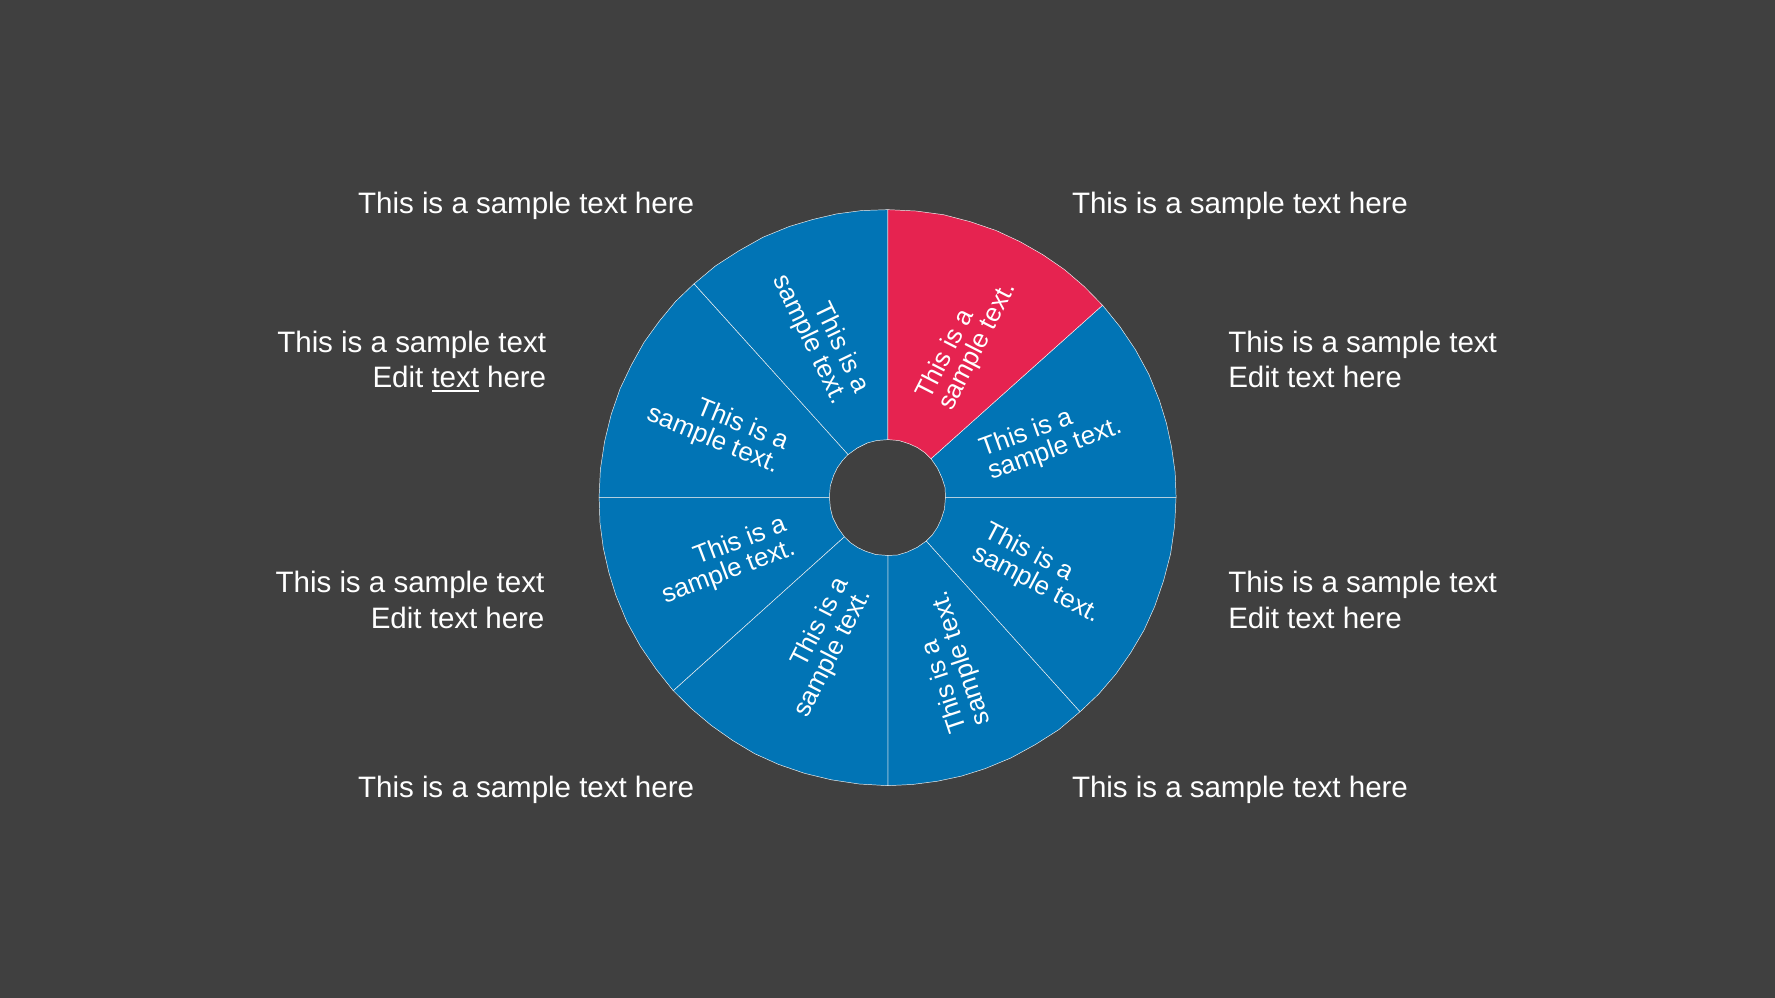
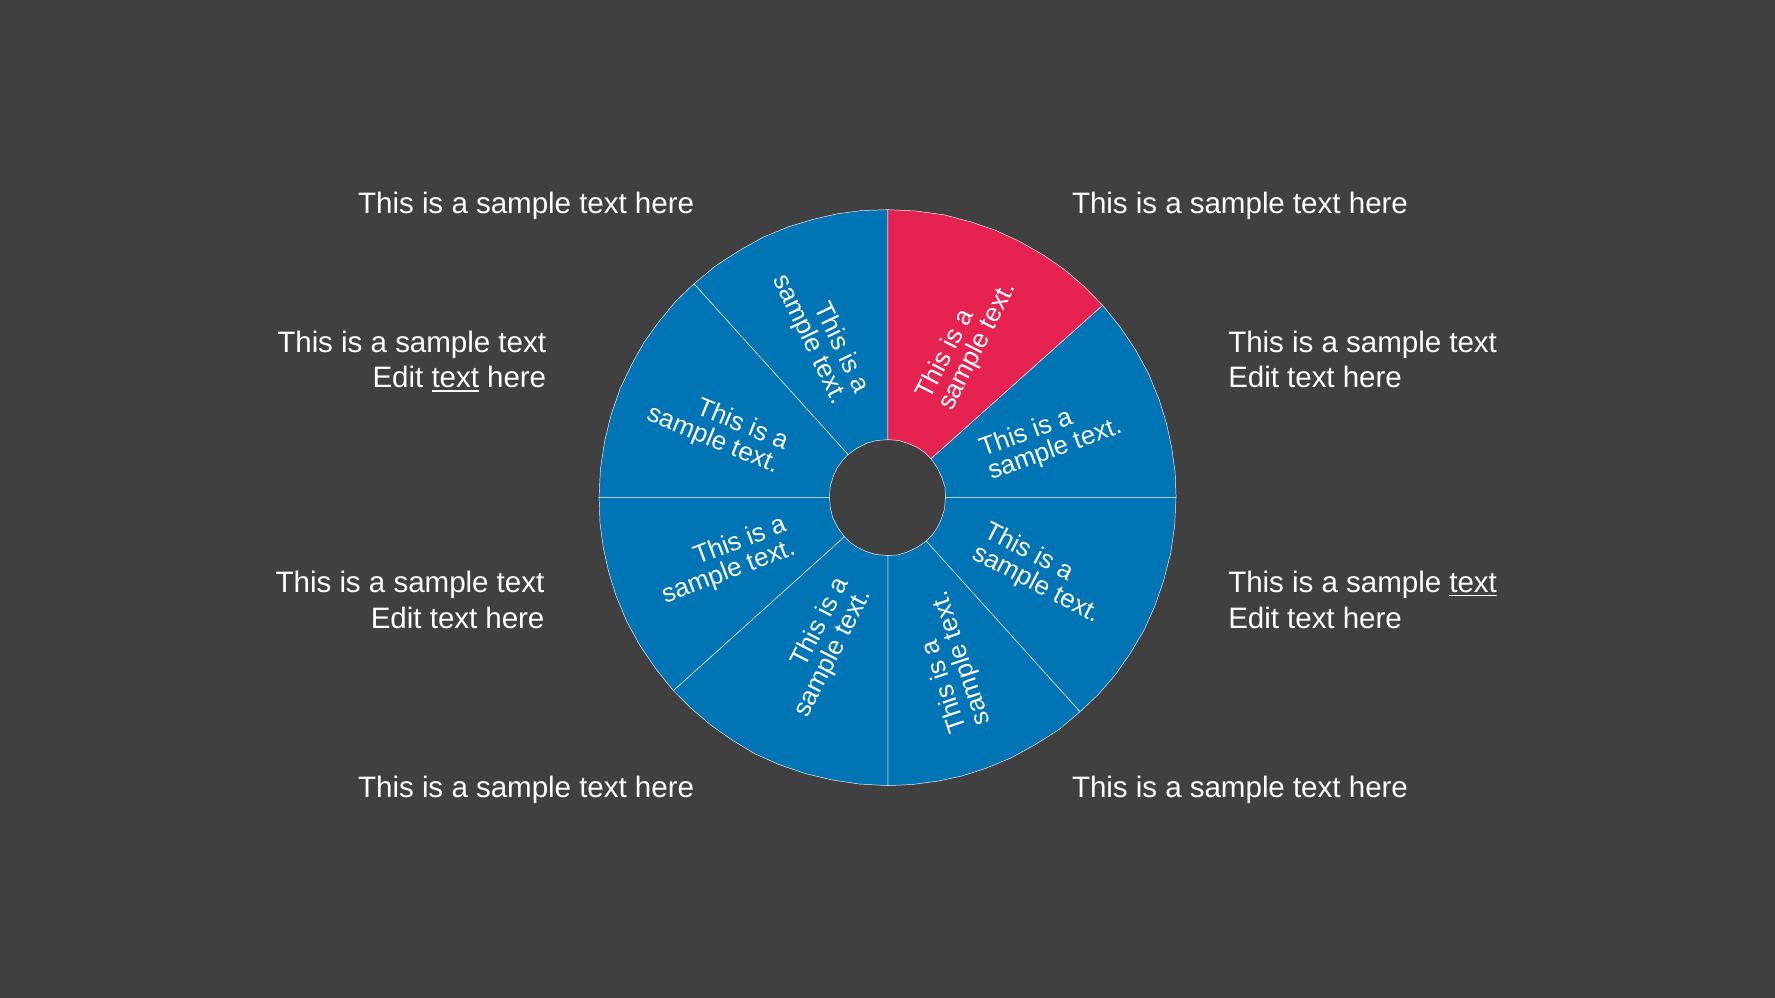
text at (1473, 583) underline: none -> present
